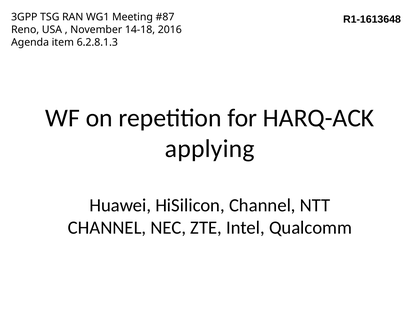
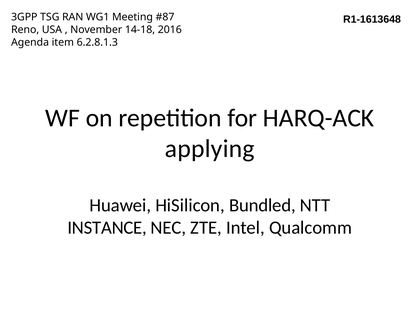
HiSilicon Channel: Channel -> Bundled
CHANNEL at (107, 228): CHANNEL -> INSTANCE
